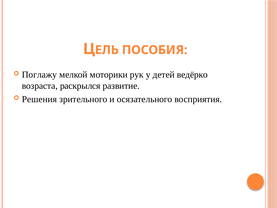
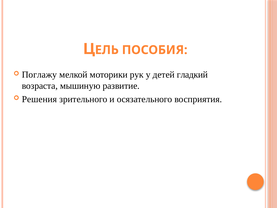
ведёрко: ведёрко -> гладкий
раскрылся: раскрылся -> мышиную
